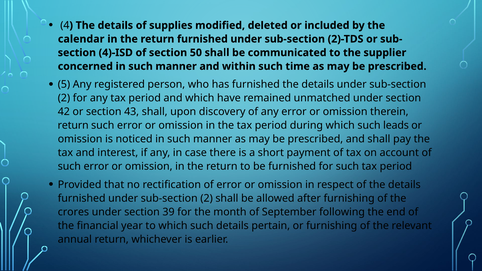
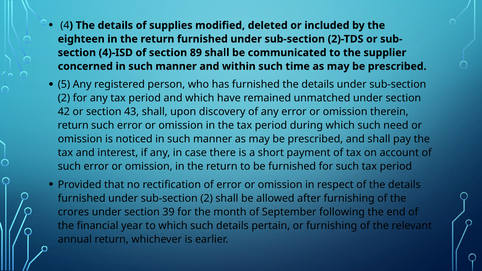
calendar: calendar -> eighteen
50: 50 -> 89
leads: leads -> need
